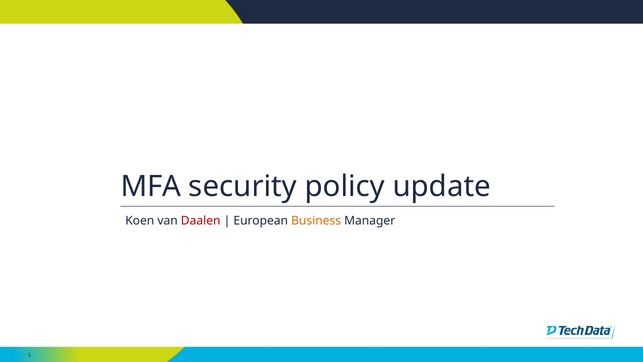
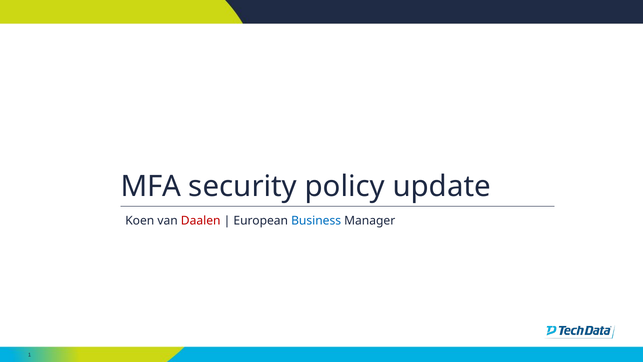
Business colour: orange -> blue
